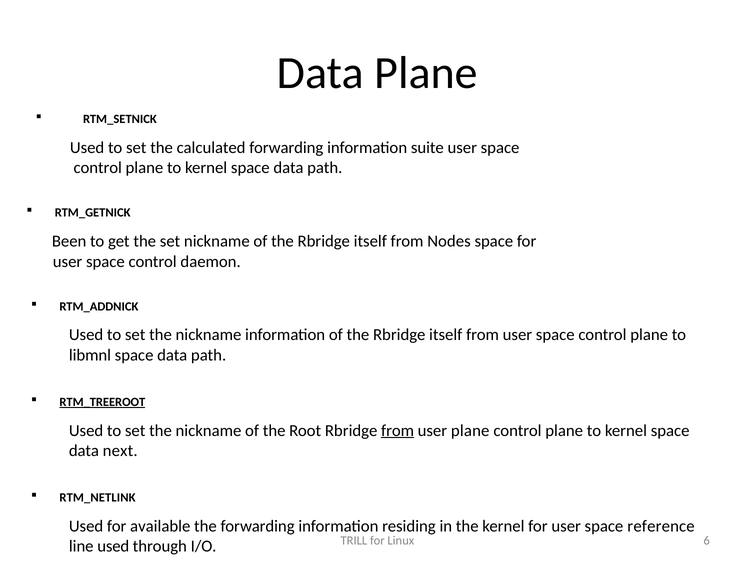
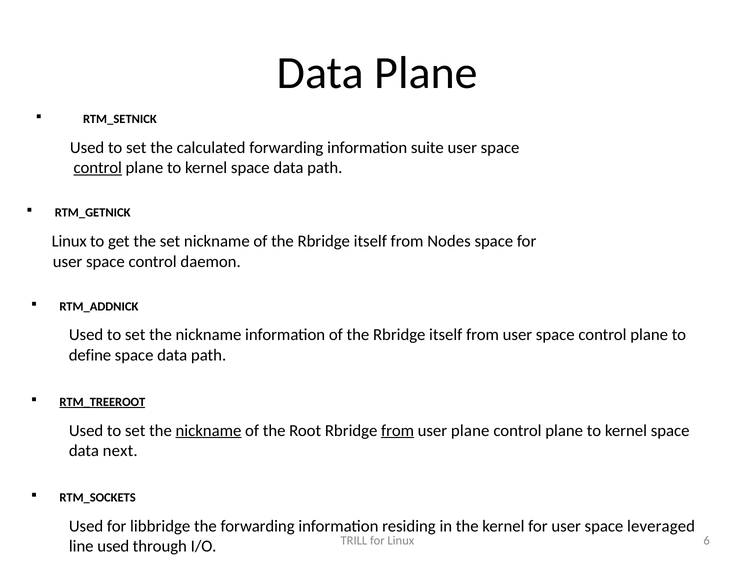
control at (98, 168) underline: none -> present
Been at (69, 242): Been -> Linux
libmnl: libmnl -> define
nickname at (208, 431) underline: none -> present
RTM_NETLINK: RTM_NETLINK -> RTM_SOCKETS
available: available -> libbridge
reference: reference -> leveraged
